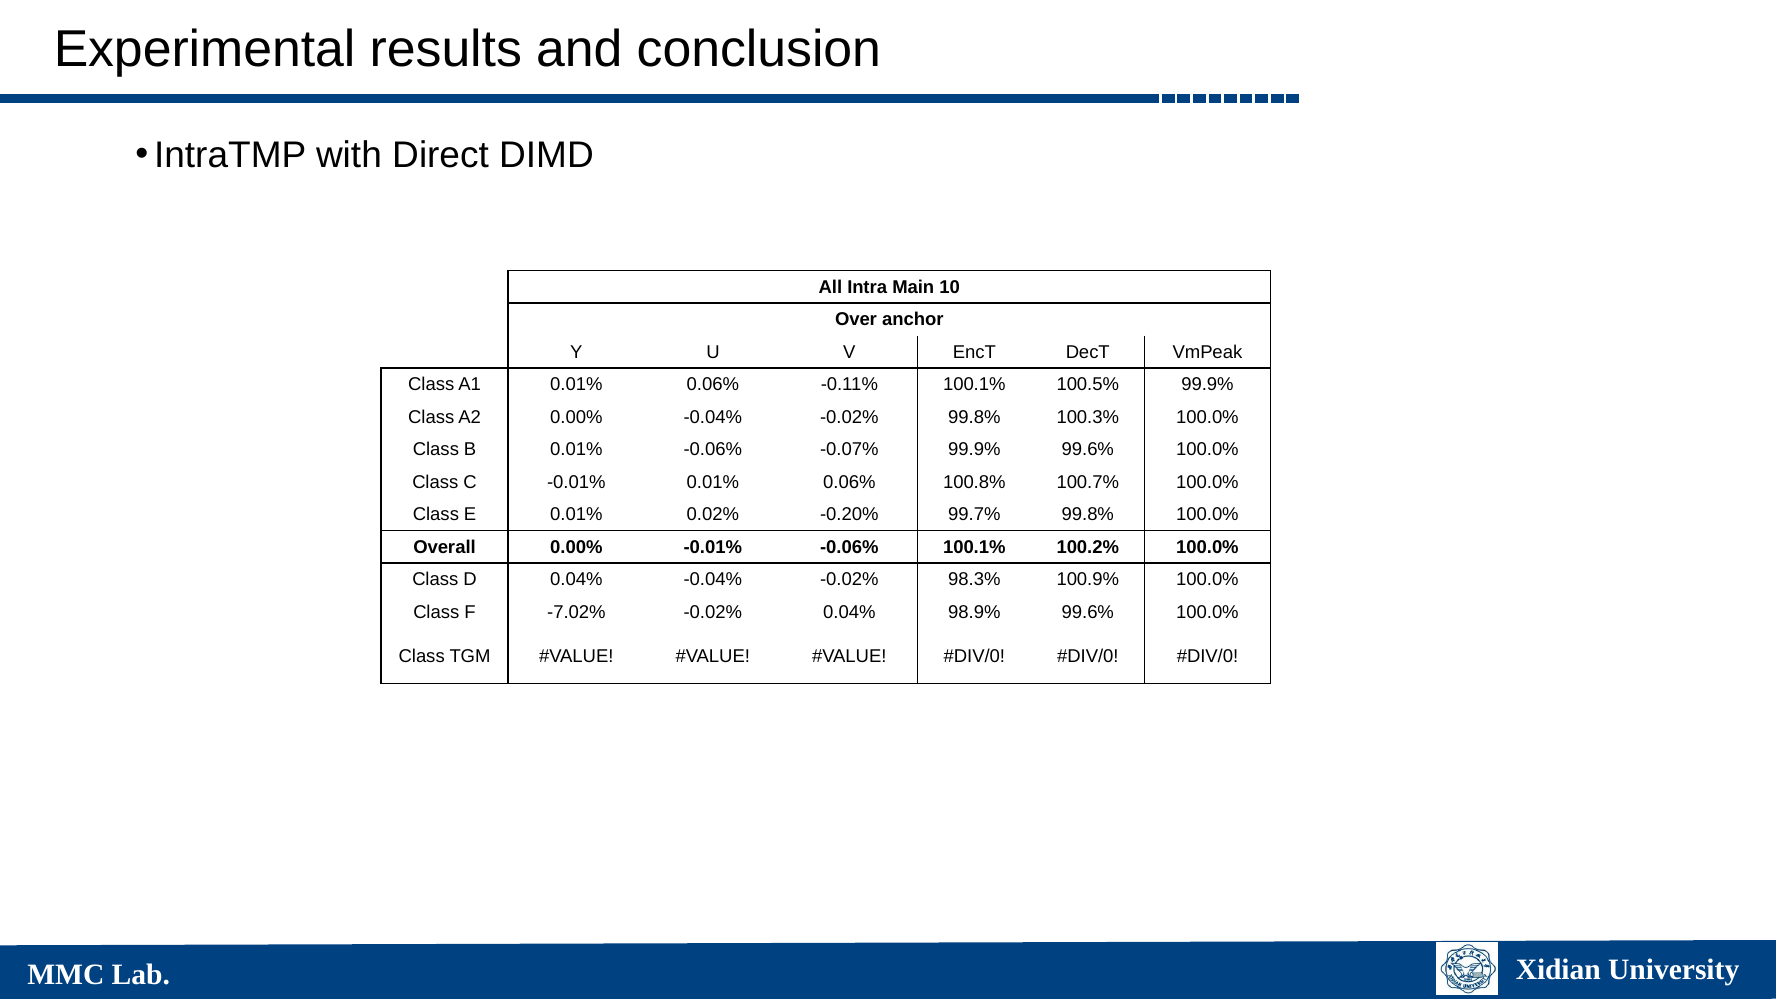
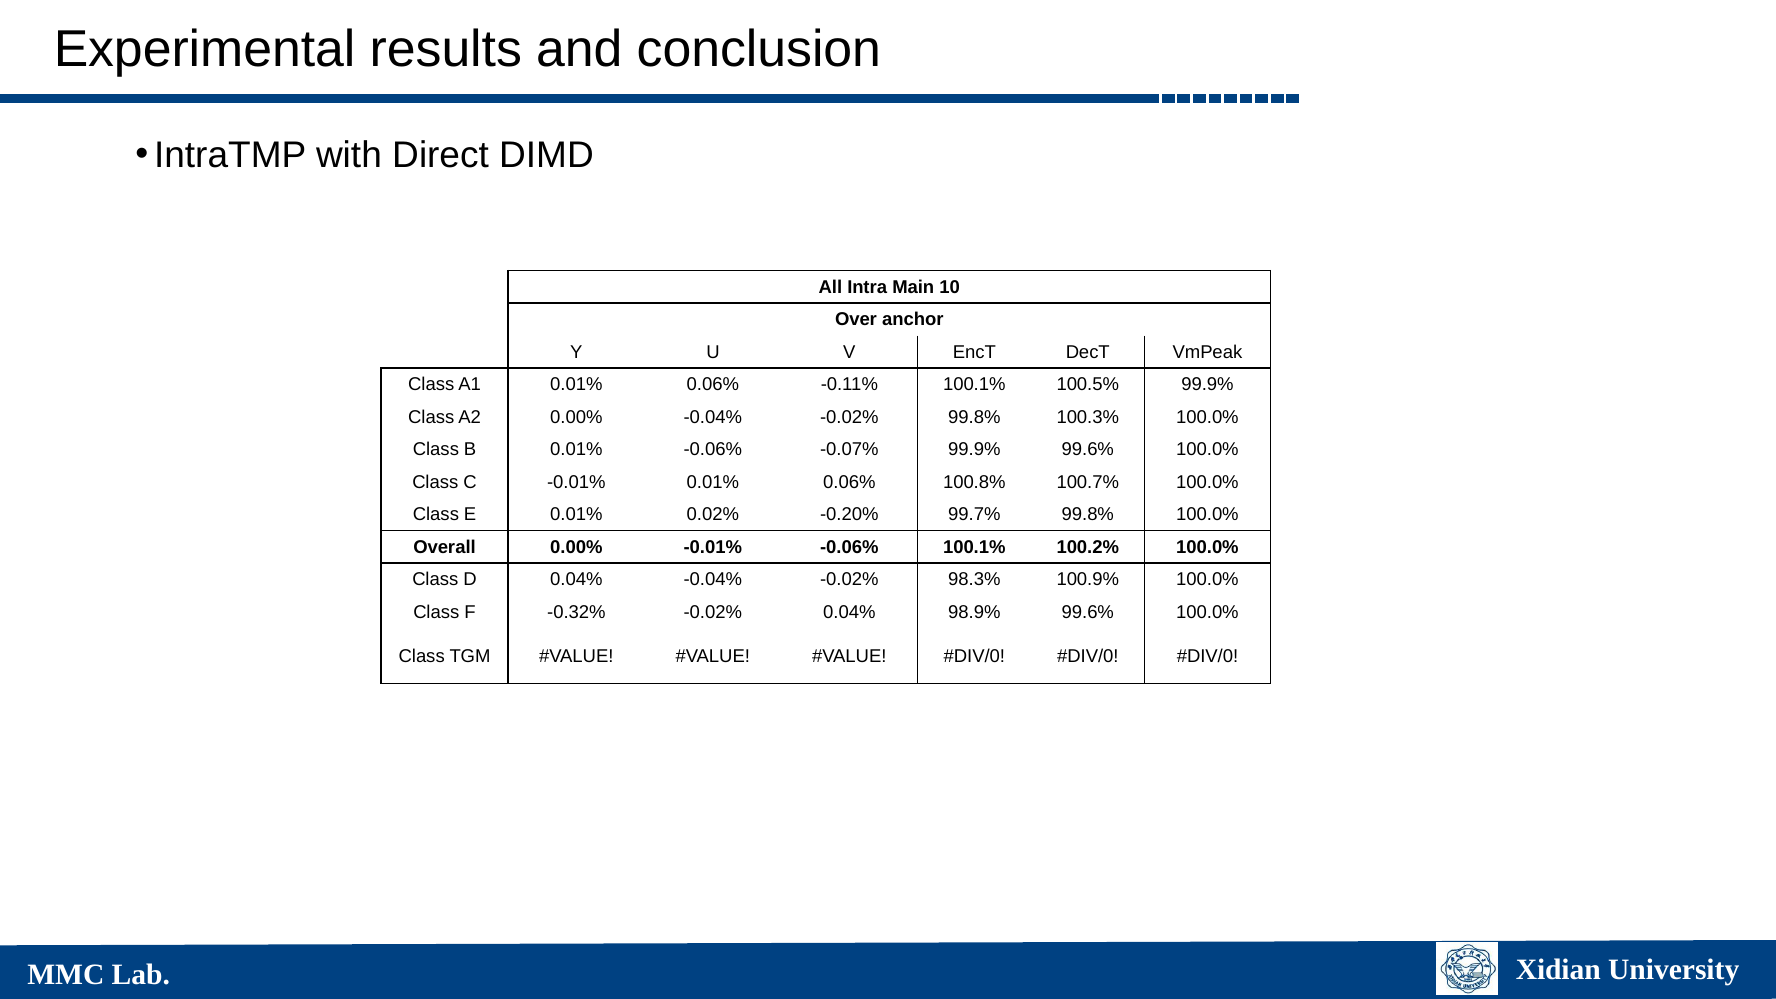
-7.02%: -7.02% -> -0.32%
